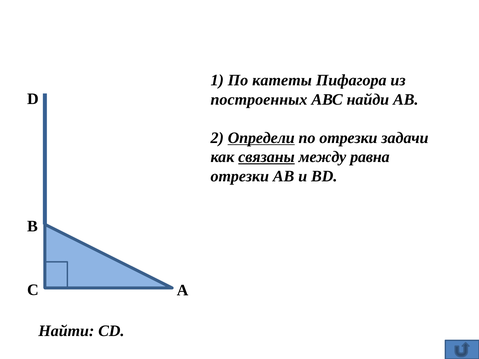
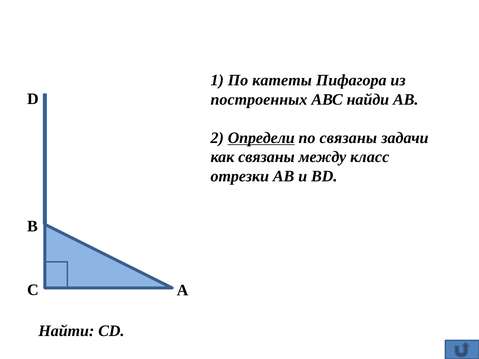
по отрезки: отрезки -> связаны
связаны at (266, 157) underline: present -> none
равна: равна -> класс
